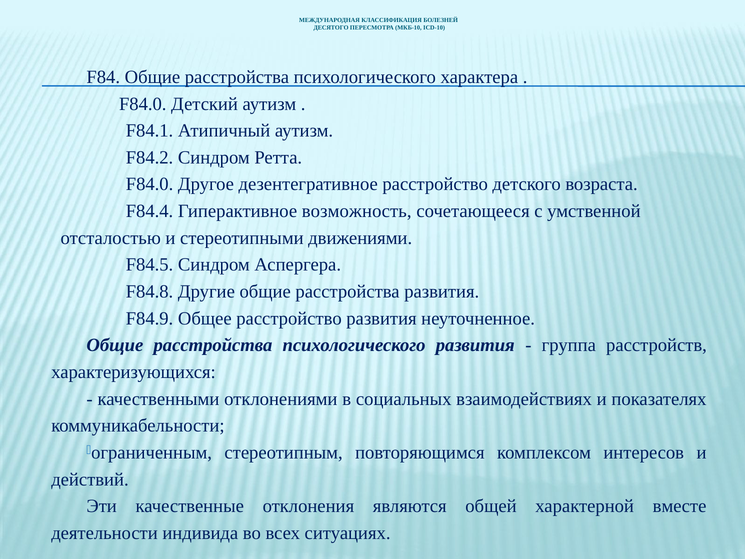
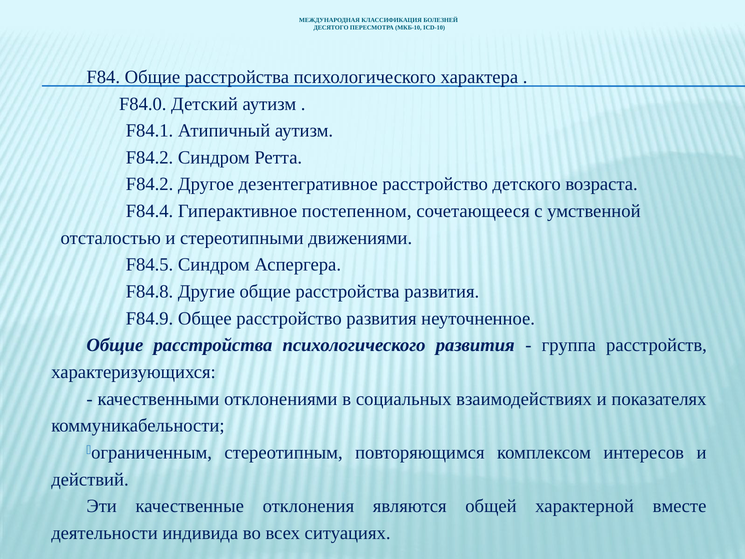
F84.0 at (150, 184): F84.0 -> F84.2
возможность: возможность -> постепенном
